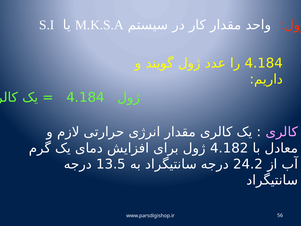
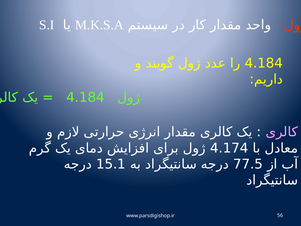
4.182: 4.182 -> 4.174
13.5: 13.5 -> 15.1
24.2: 24.2 -> 77.5
